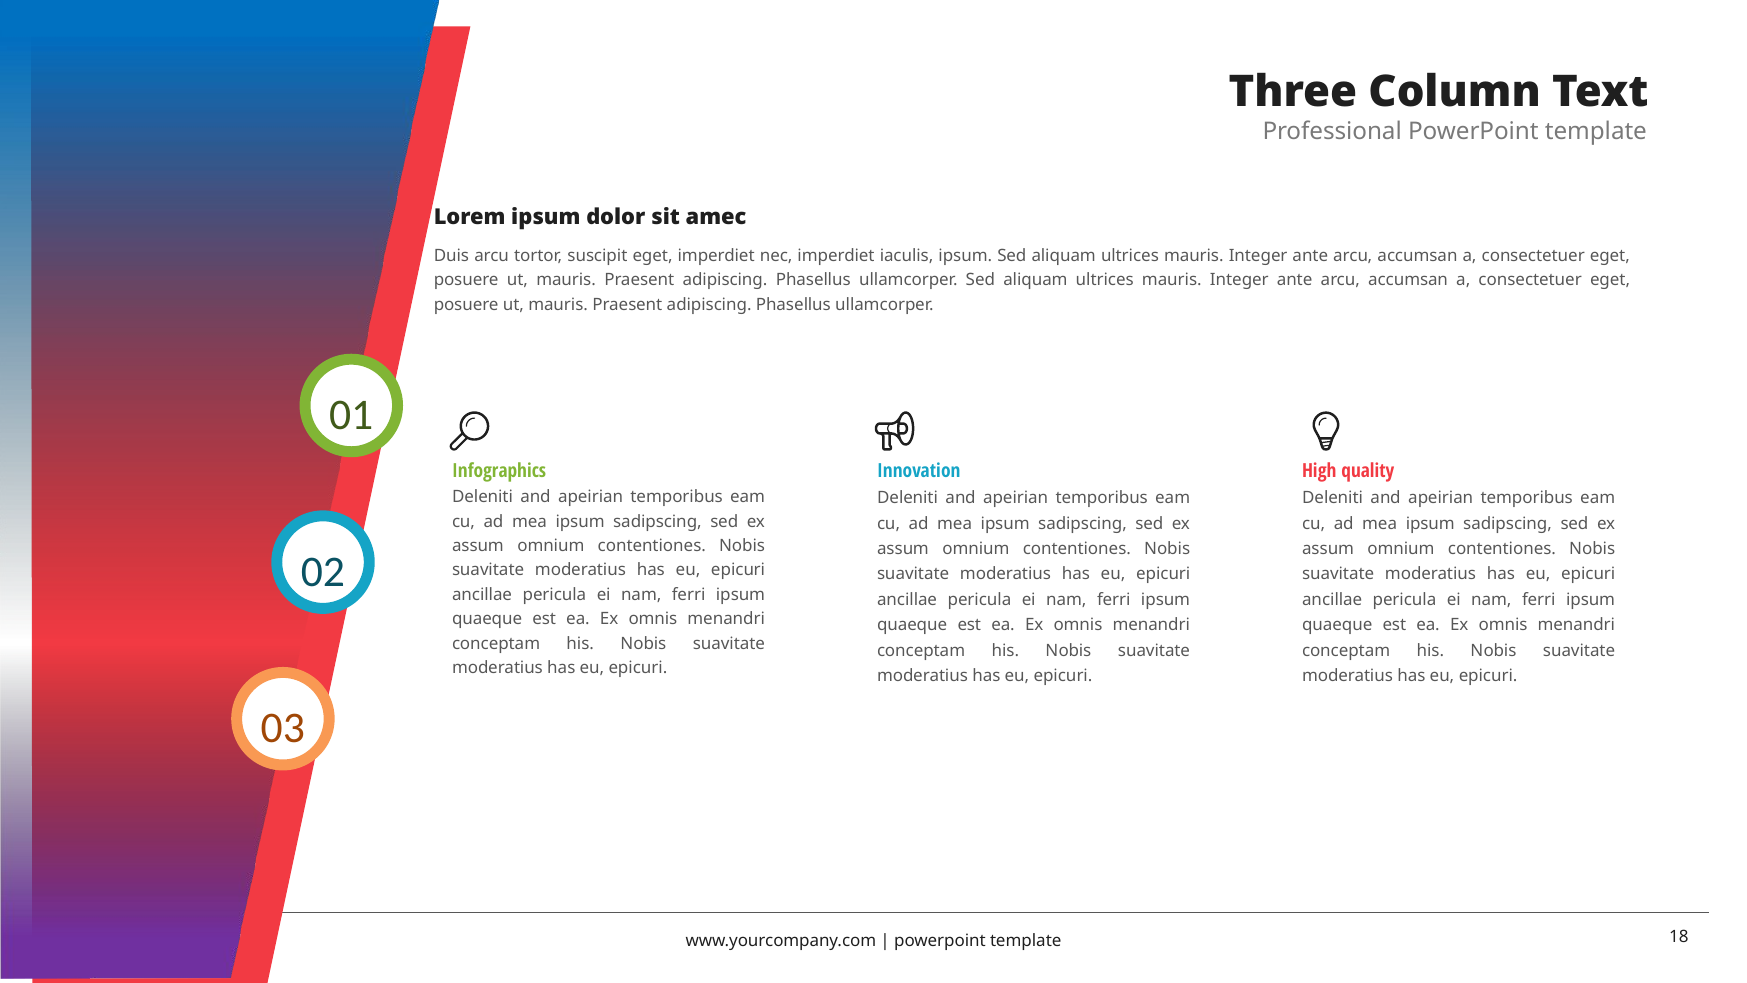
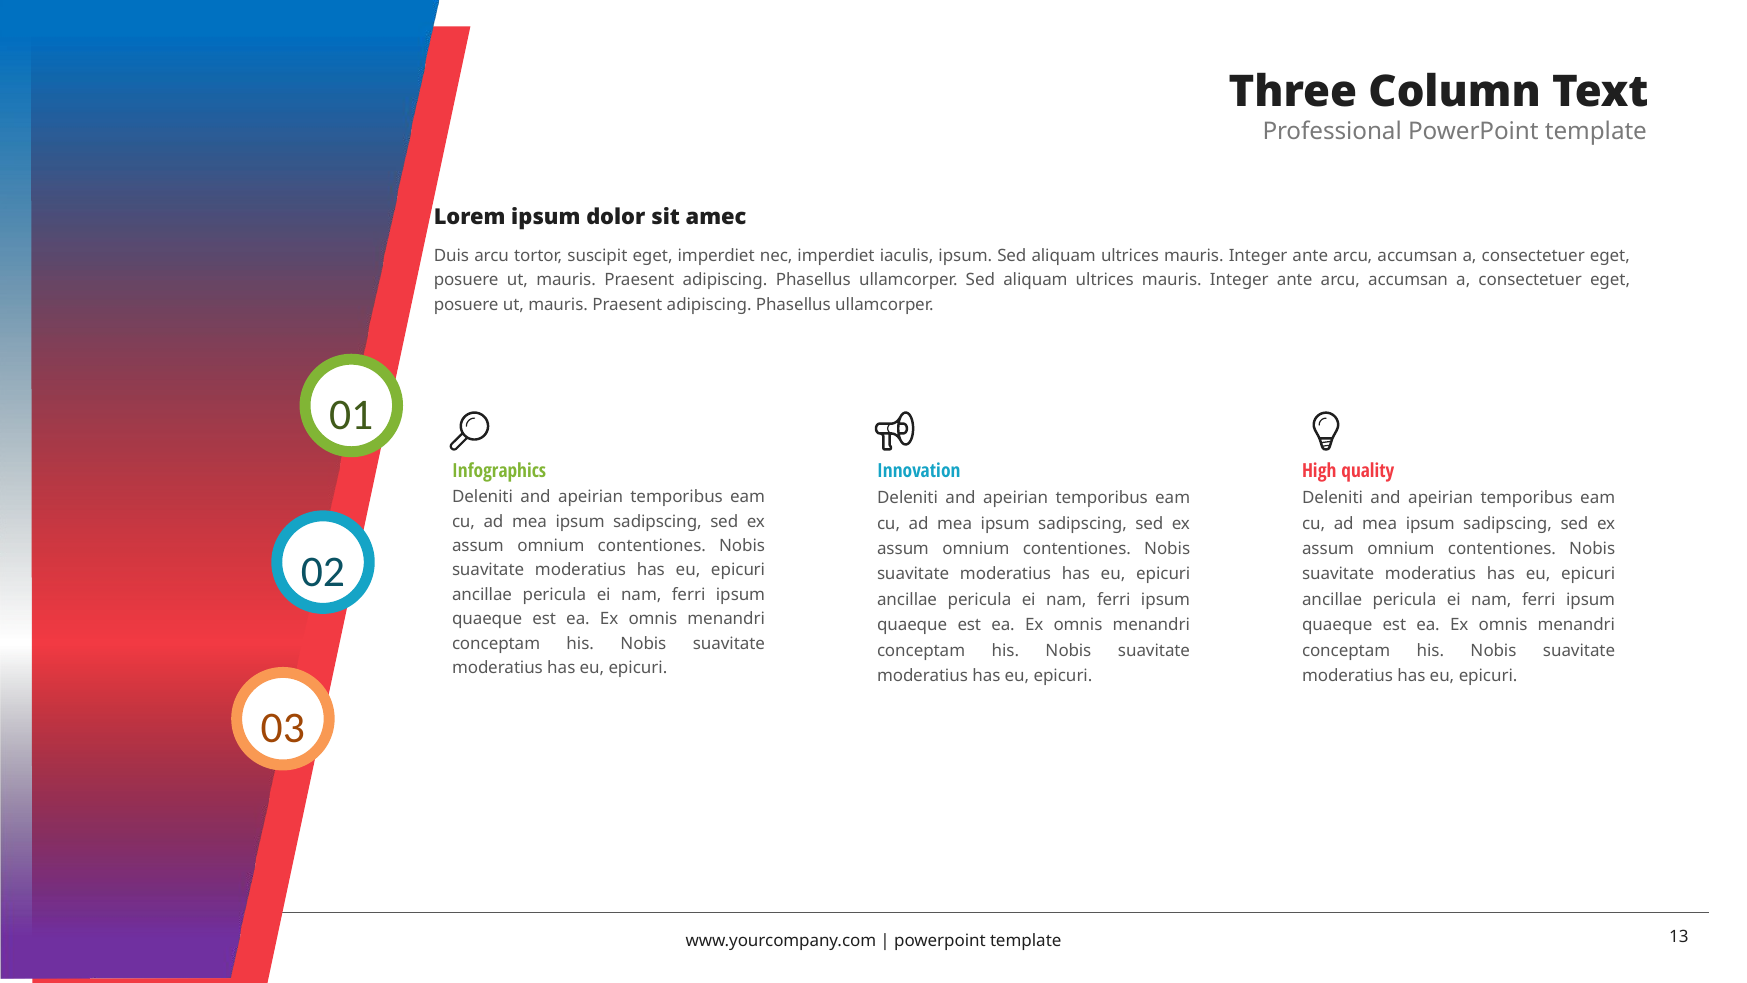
18: 18 -> 13
